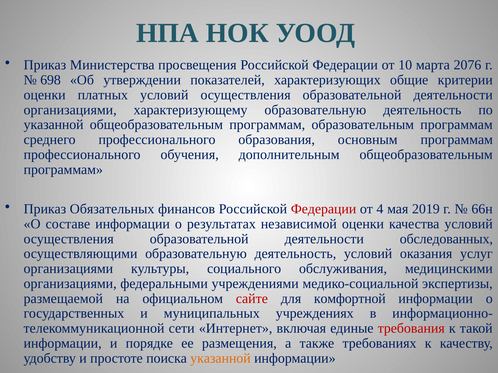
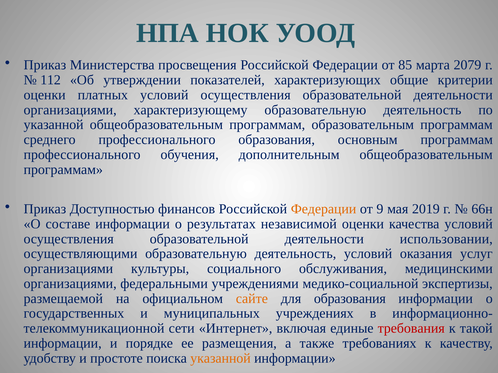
10: 10 -> 85
2076: 2076 -> 2079
698: 698 -> 112
Обязательных: Обязательных -> Доступностью
Федерации at (324, 209) colour: red -> orange
4: 4 -> 9
обследованных: обследованных -> использовании
сайте colour: red -> orange
для комфортной: комфортной -> образования
